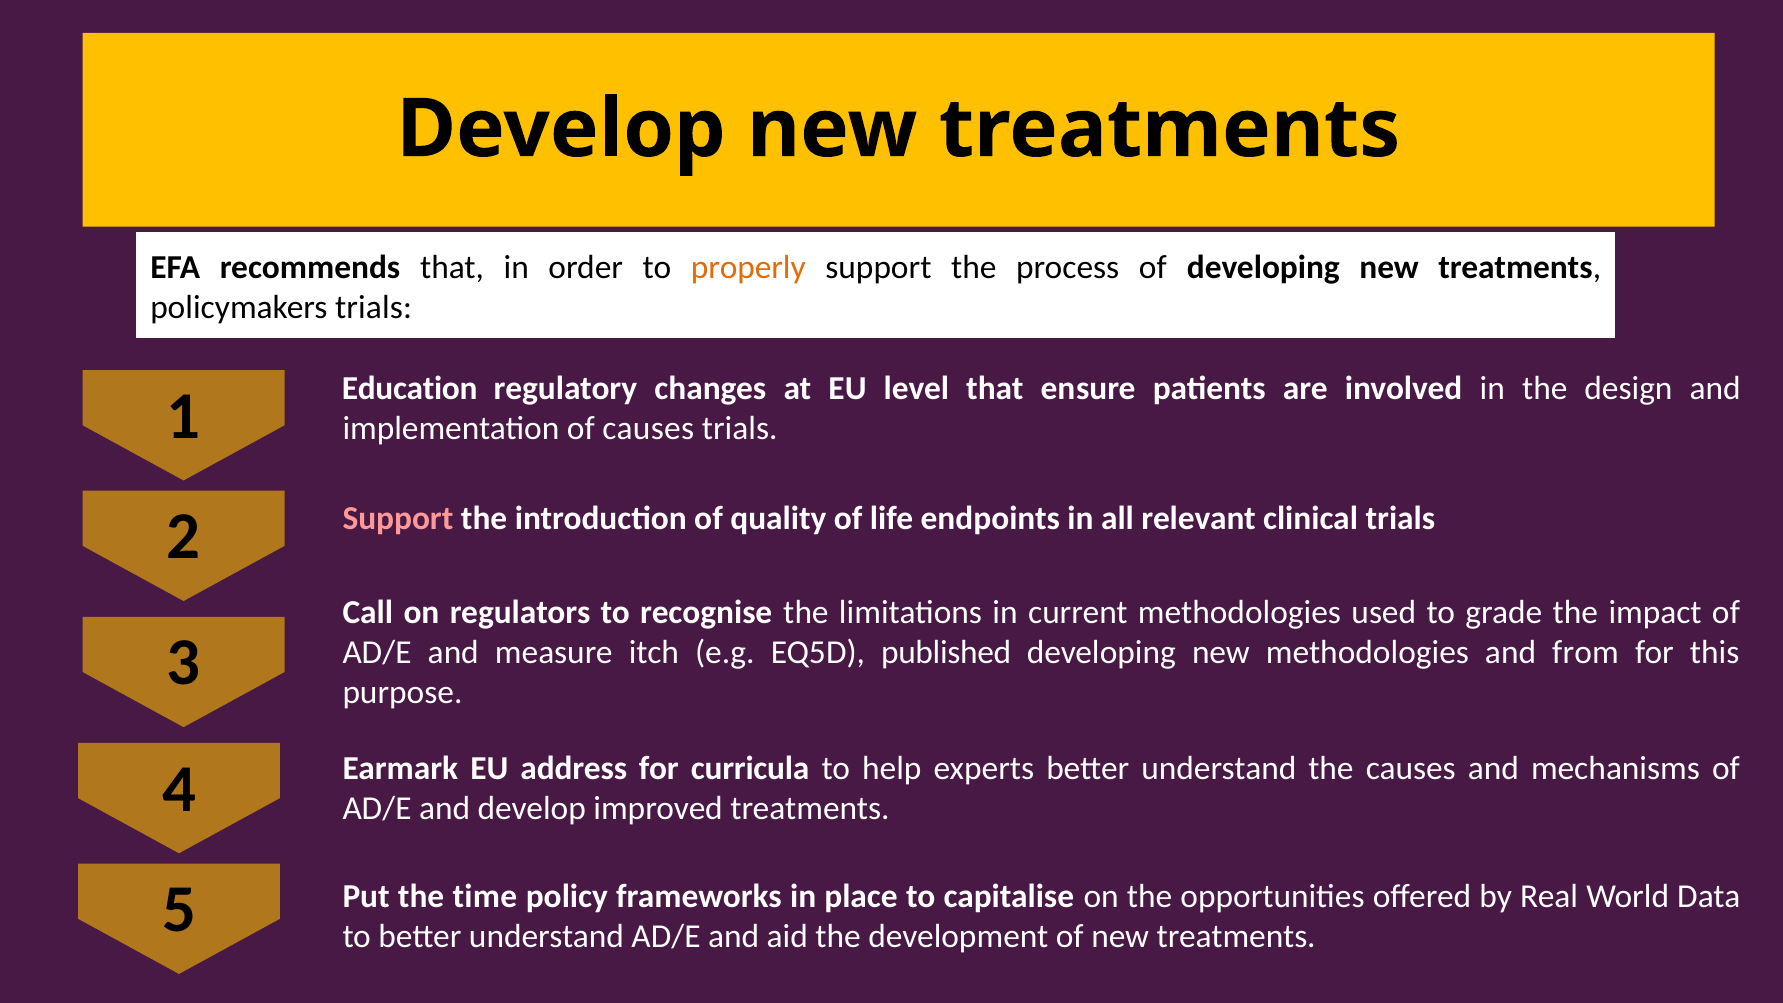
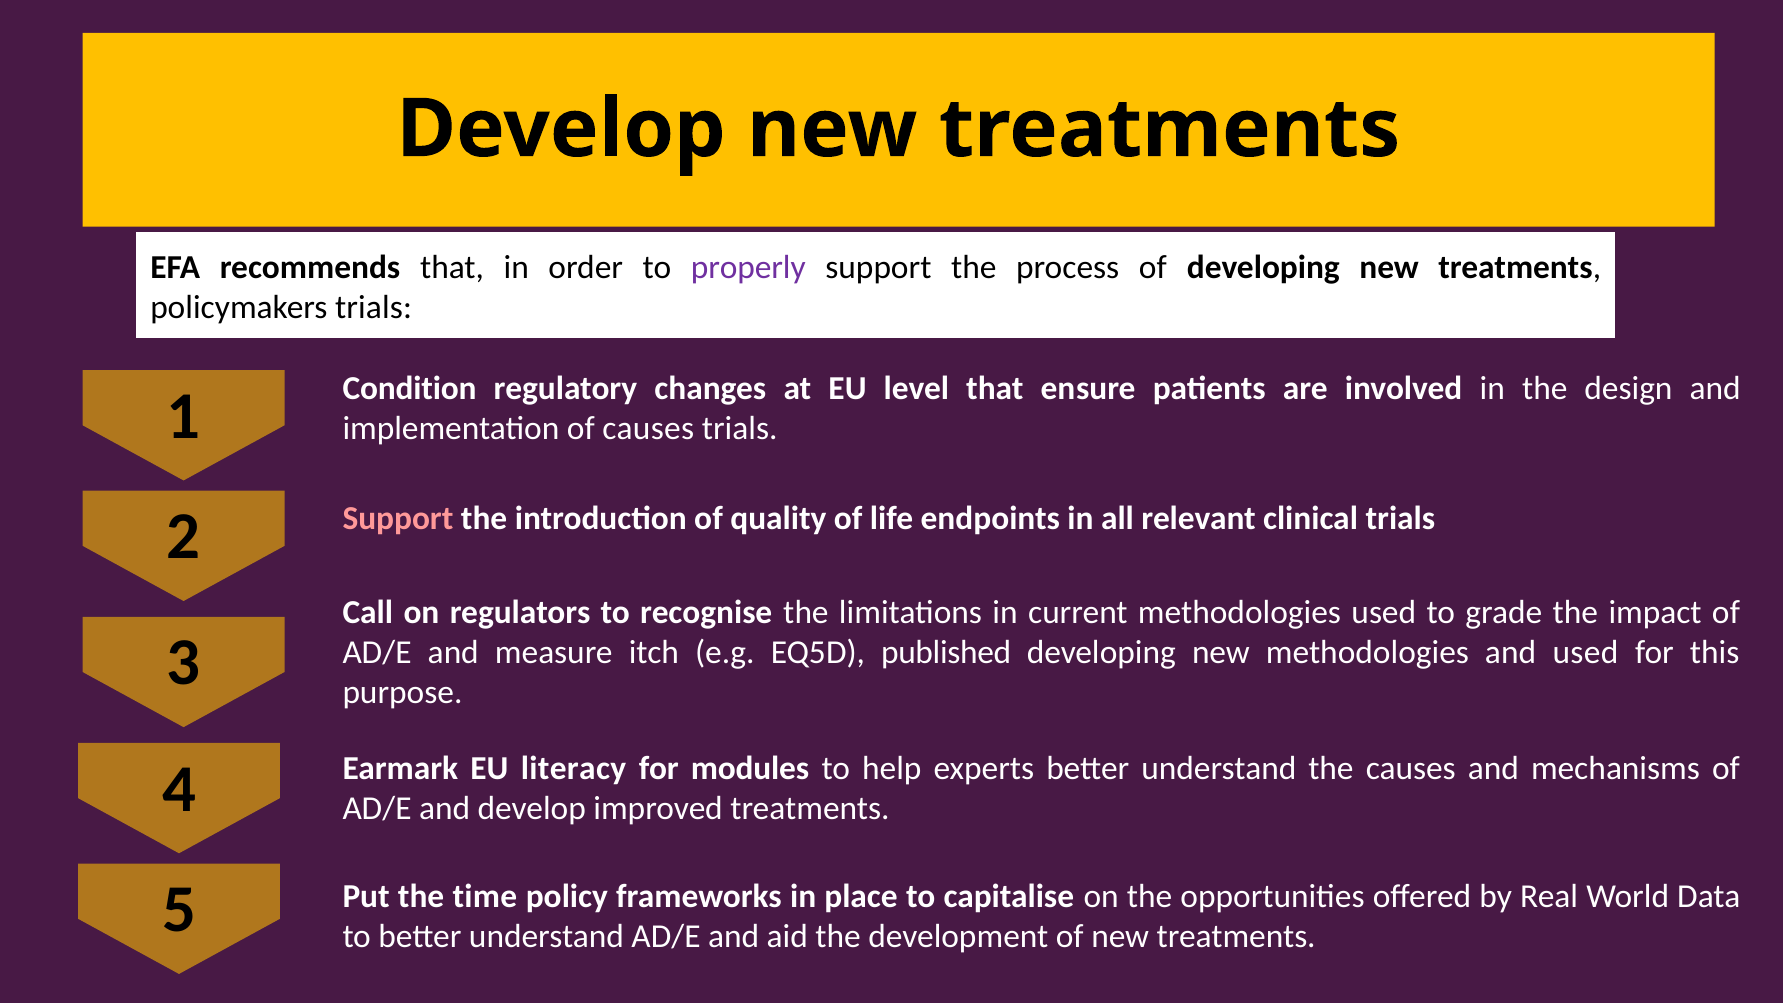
properly colour: orange -> purple
Education: Education -> Condition
and from: from -> used
address: address -> literacy
curricula: curricula -> modules
